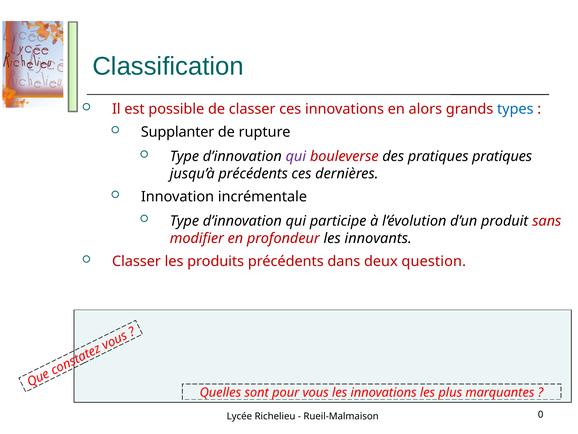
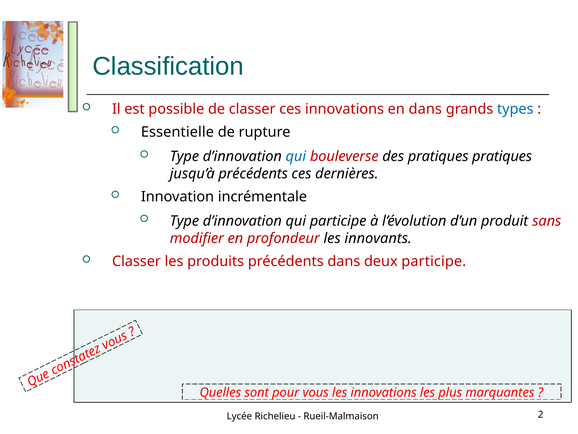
en alors: alors -> dans
Supplanter: Supplanter -> Essentielle
qui at (296, 156) colour: purple -> blue
deux question: question -> participe
0: 0 -> 2
